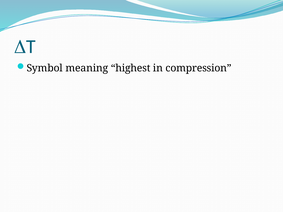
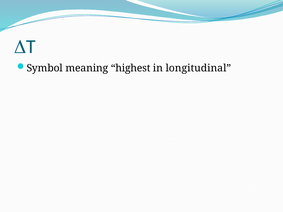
compression: compression -> longitudinal
